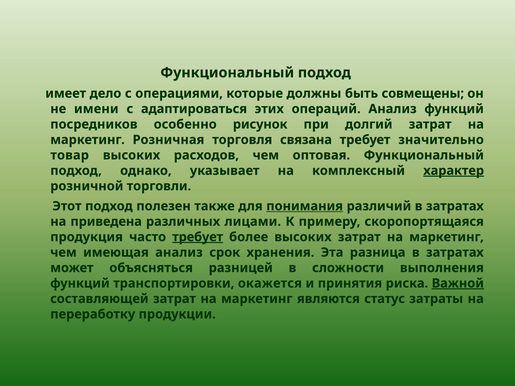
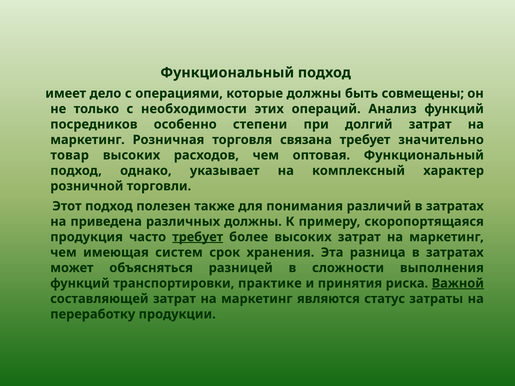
имени: имени -> только
адаптироваться: адаптироваться -> необходимости
рисунок: рисунок -> степени
характер underline: present -> none
понимания underline: present -> none
различных лицами: лицами -> должны
имеющая анализ: анализ -> систем
окажется: окажется -> практике
